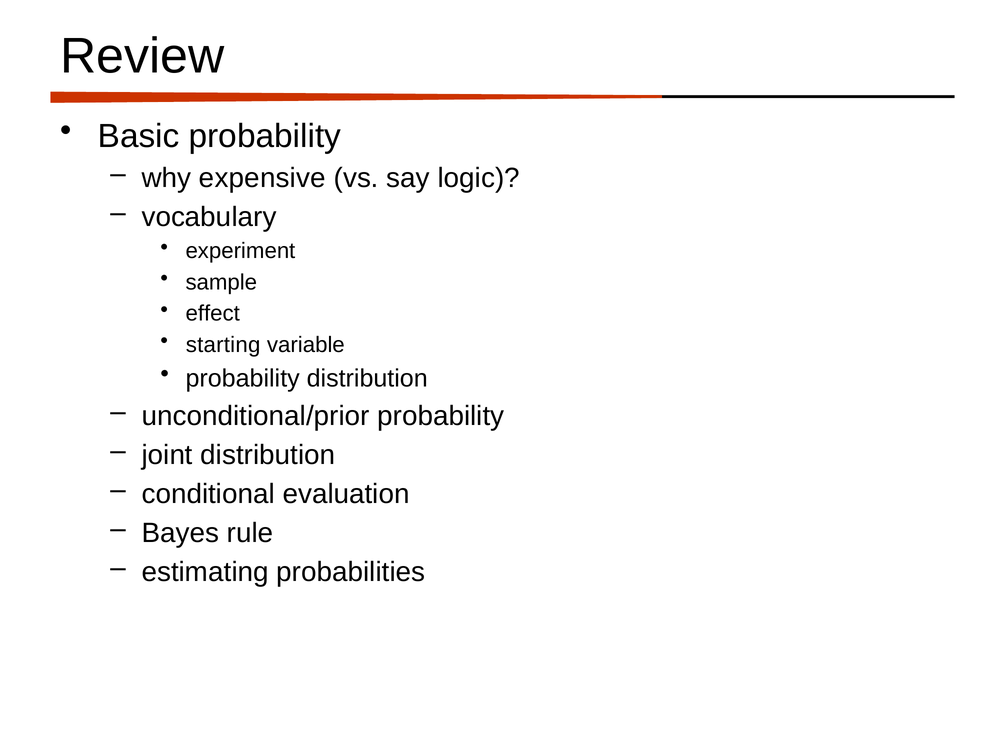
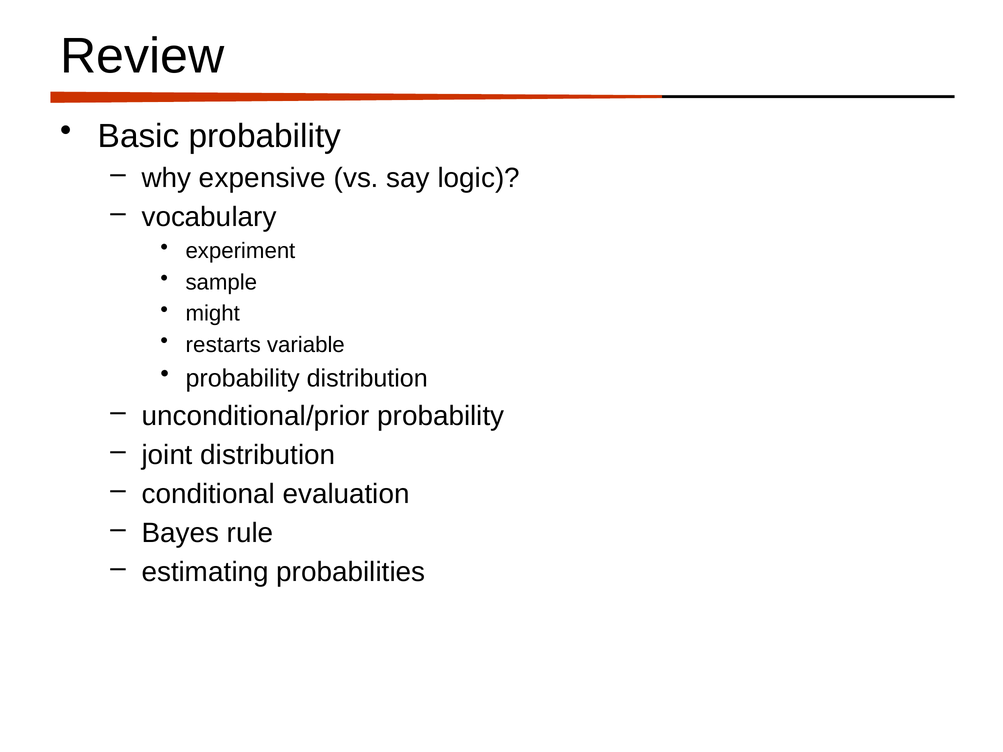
effect: effect -> might
starting: starting -> restarts
